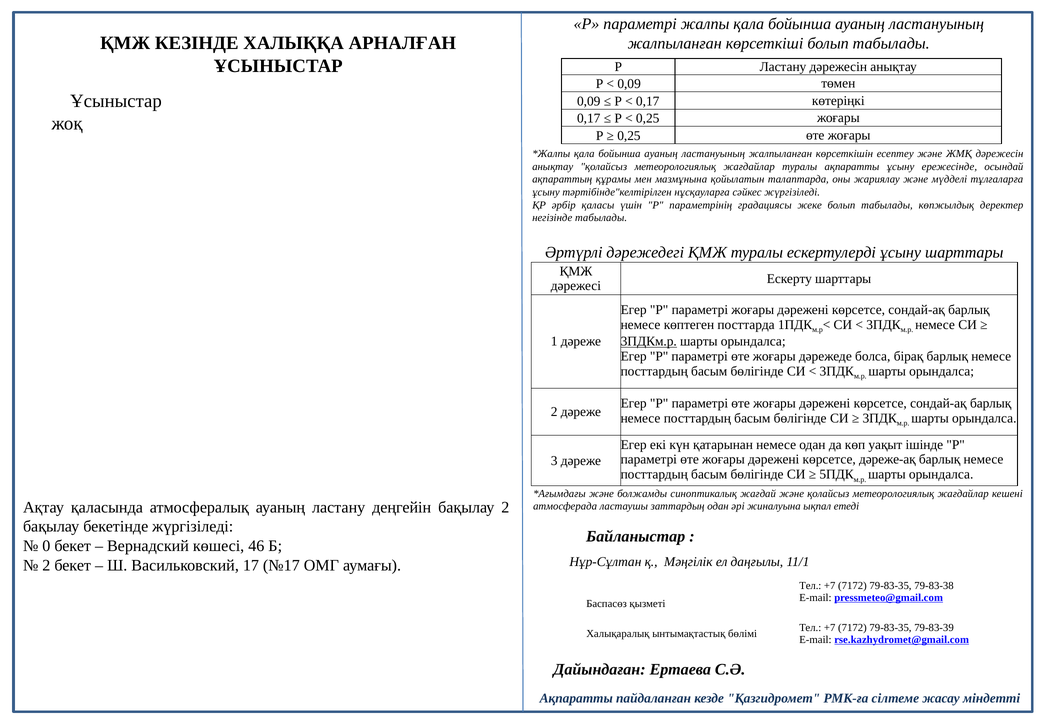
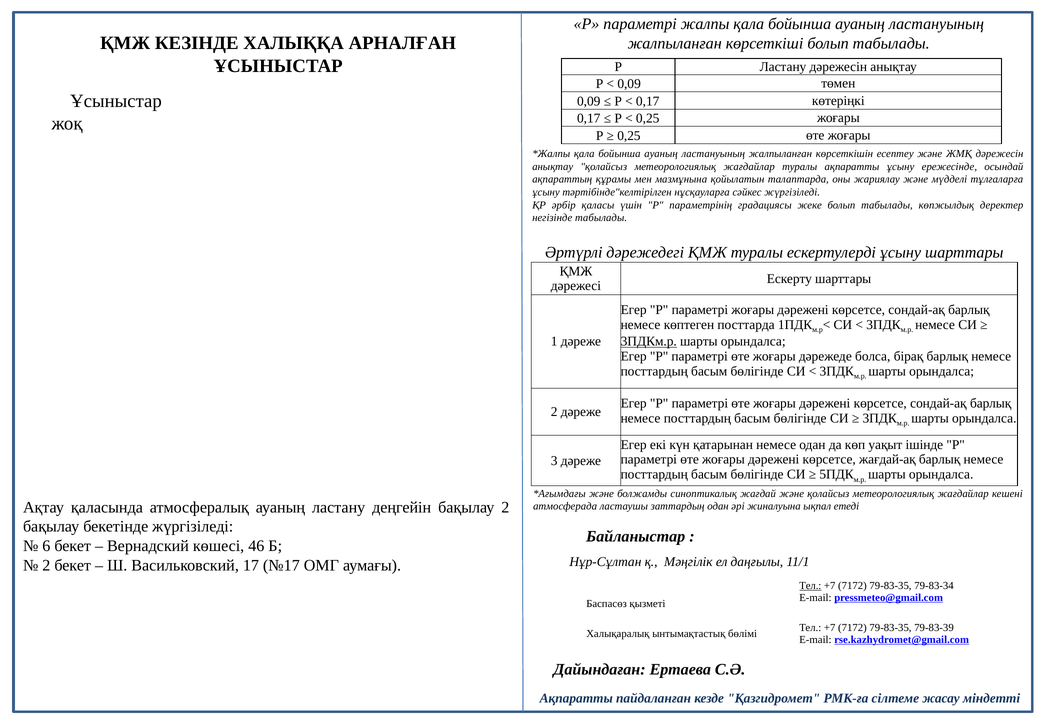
дәреже-ақ: дәреже-ақ -> жағдай-ақ
0: 0 -> 6
Тел at (810, 586) underline: none -> present
79-83-38: 79-83-38 -> 79-83-34
